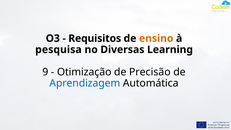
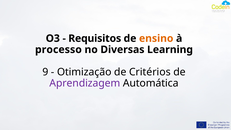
pesquisa: pesquisa -> processo
Precisão: Precisão -> Critérios
Aprendizagem colour: blue -> purple
